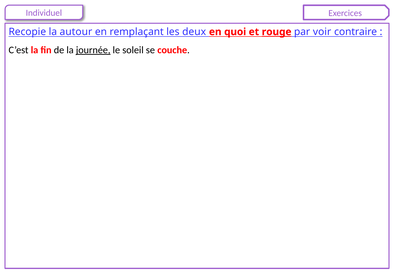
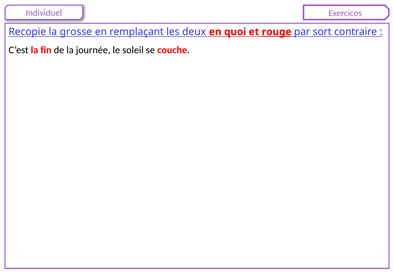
autour: autour -> grosse
voir: voir -> sort
journée underline: present -> none
